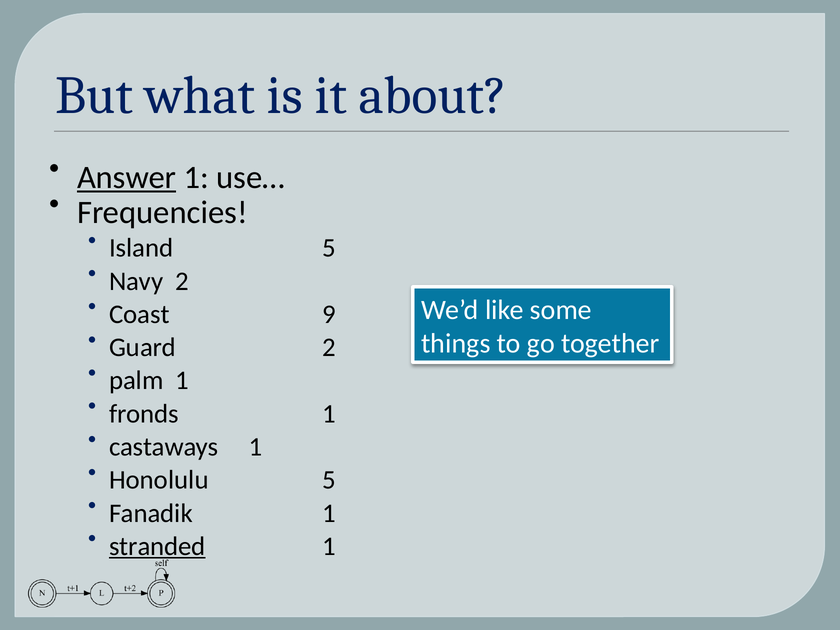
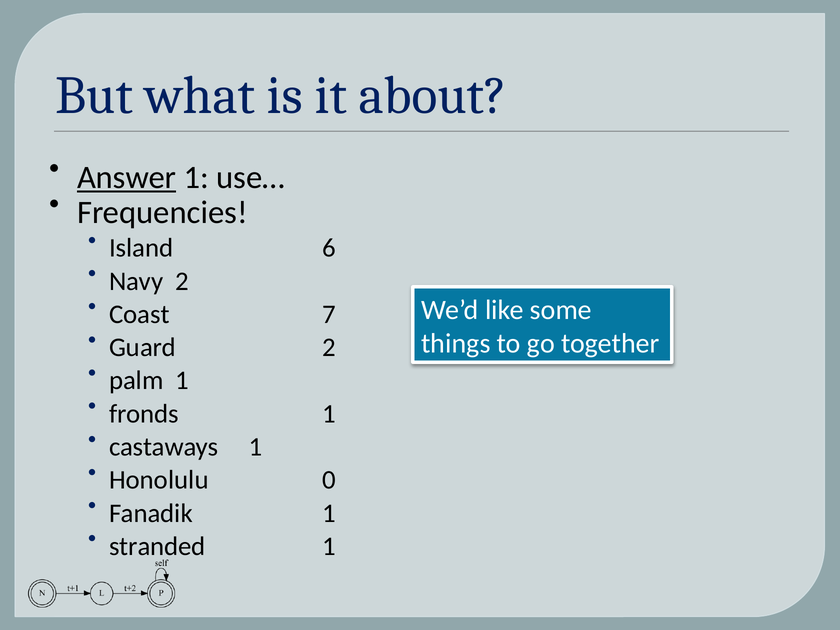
Island 5: 5 -> 6
9: 9 -> 7
Honolulu 5: 5 -> 0
stranded underline: present -> none
